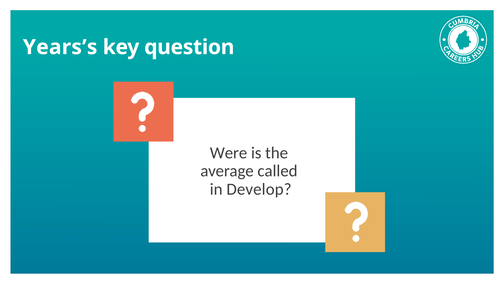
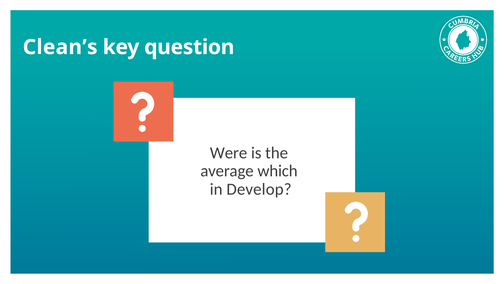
Years’s: Years’s -> Clean’s
called: called -> which
